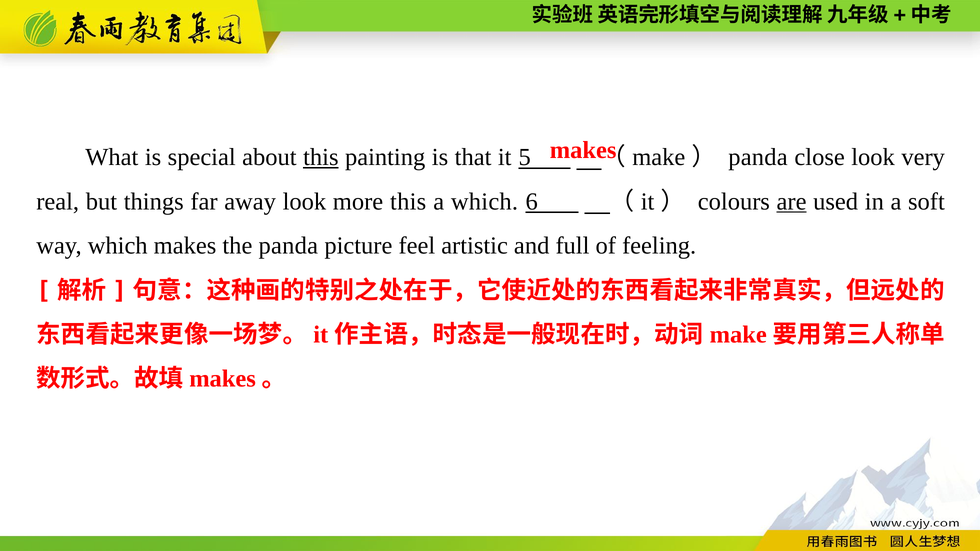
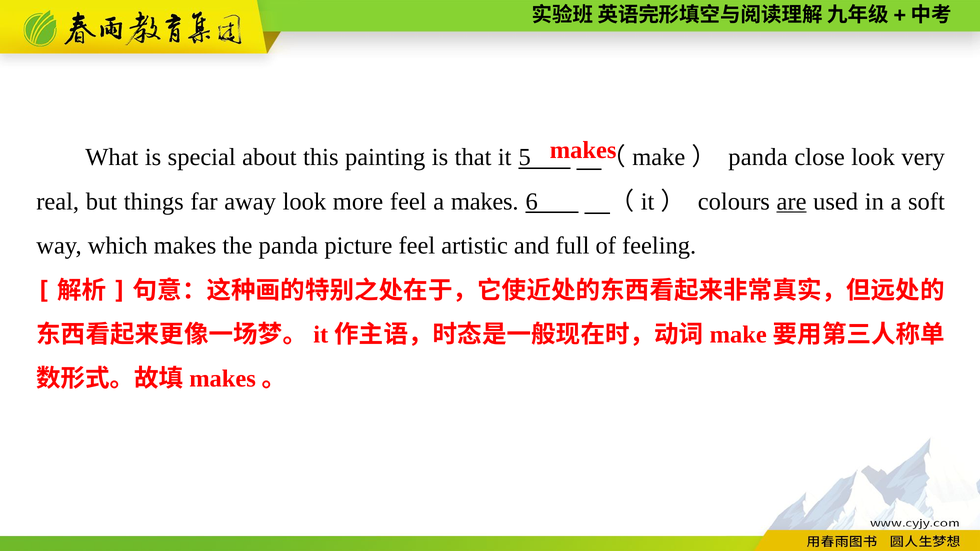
this at (321, 157) underline: present -> none
more this: this -> feel
a which: which -> makes
